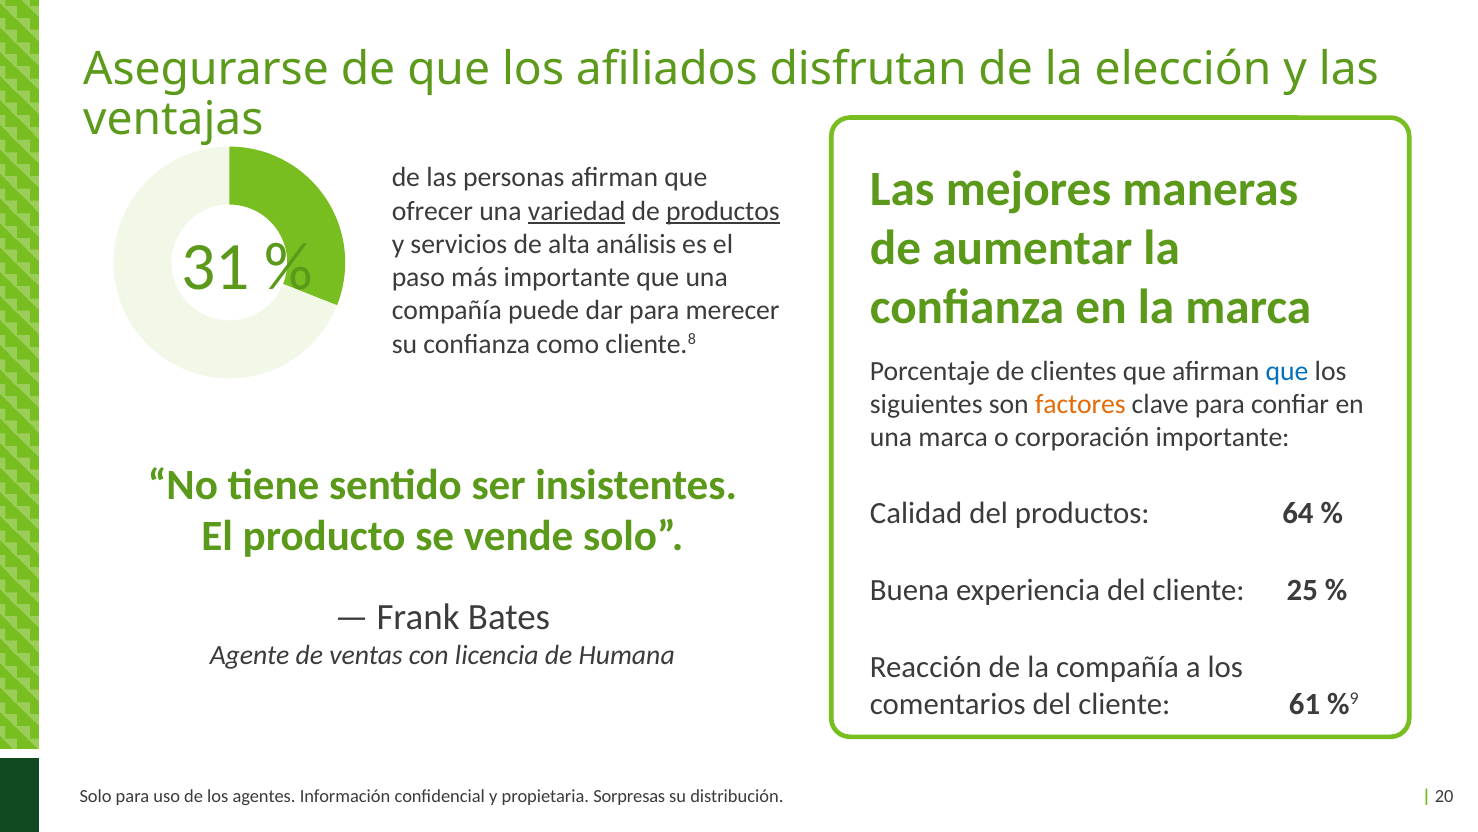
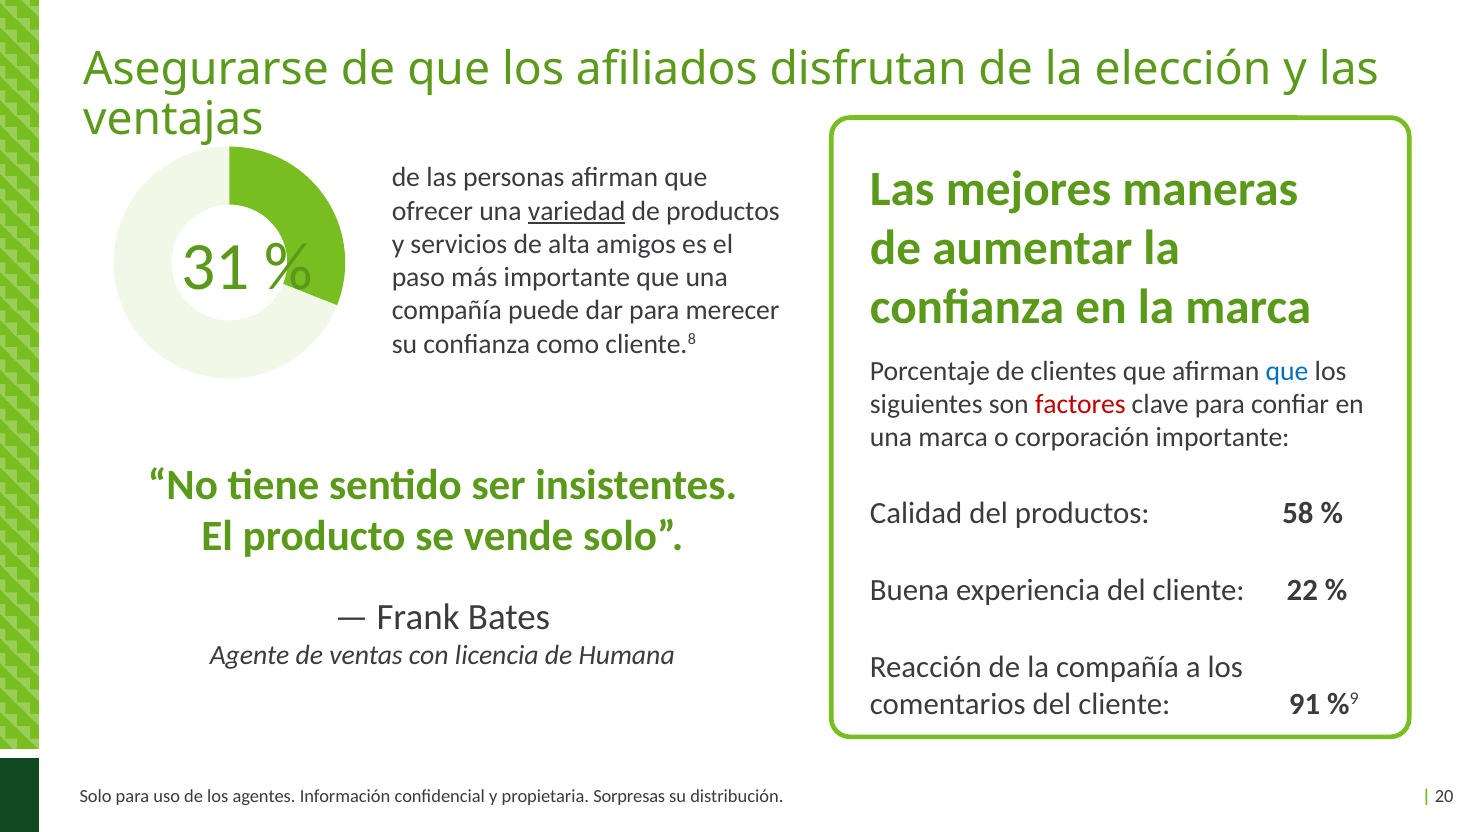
productos at (723, 211) underline: present -> none
análisis: análisis -> amigos
factores colour: orange -> red
64: 64 -> 58
25: 25 -> 22
61: 61 -> 91
